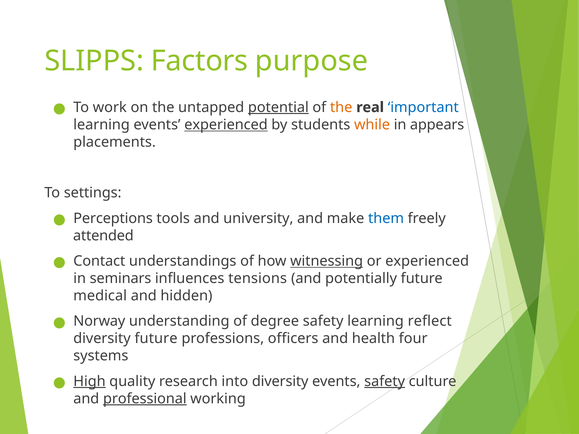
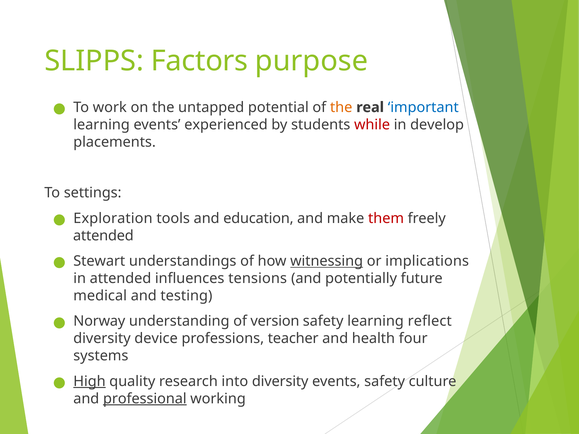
potential underline: present -> none
experienced at (226, 125) underline: present -> none
while colour: orange -> red
appears: appears -> develop
Perceptions: Perceptions -> Exploration
university: university -> education
them colour: blue -> red
Contact: Contact -> Stewart
or experienced: experienced -> implications
in seminars: seminars -> attended
hidden: hidden -> testing
degree: degree -> version
diversity future: future -> device
officers: officers -> teacher
safety at (385, 382) underline: present -> none
